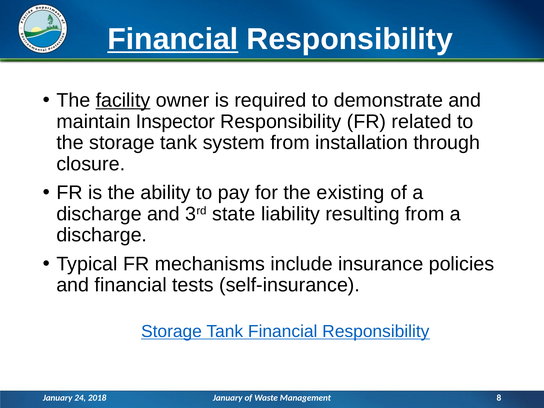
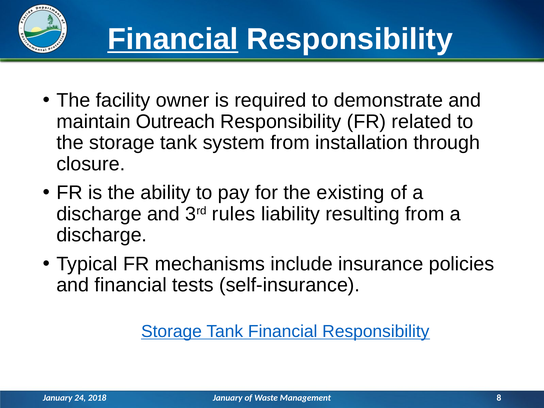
facility underline: present -> none
Inspector: Inspector -> Outreach
state: state -> rules
